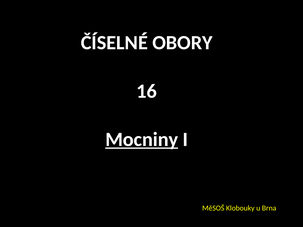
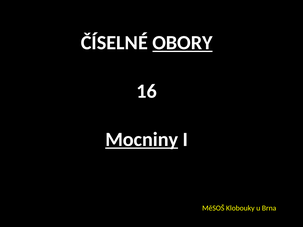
OBORY underline: none -> present
